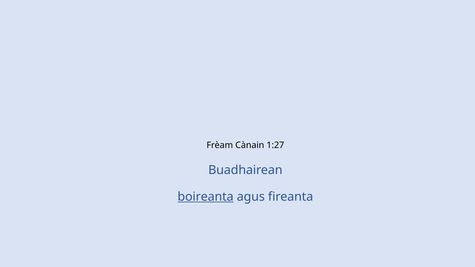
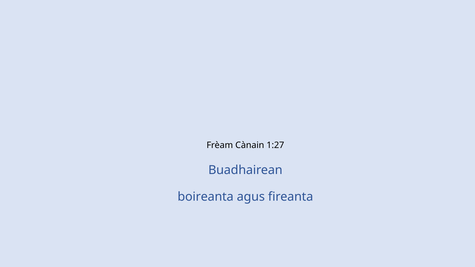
boireanta underline: present -> none
